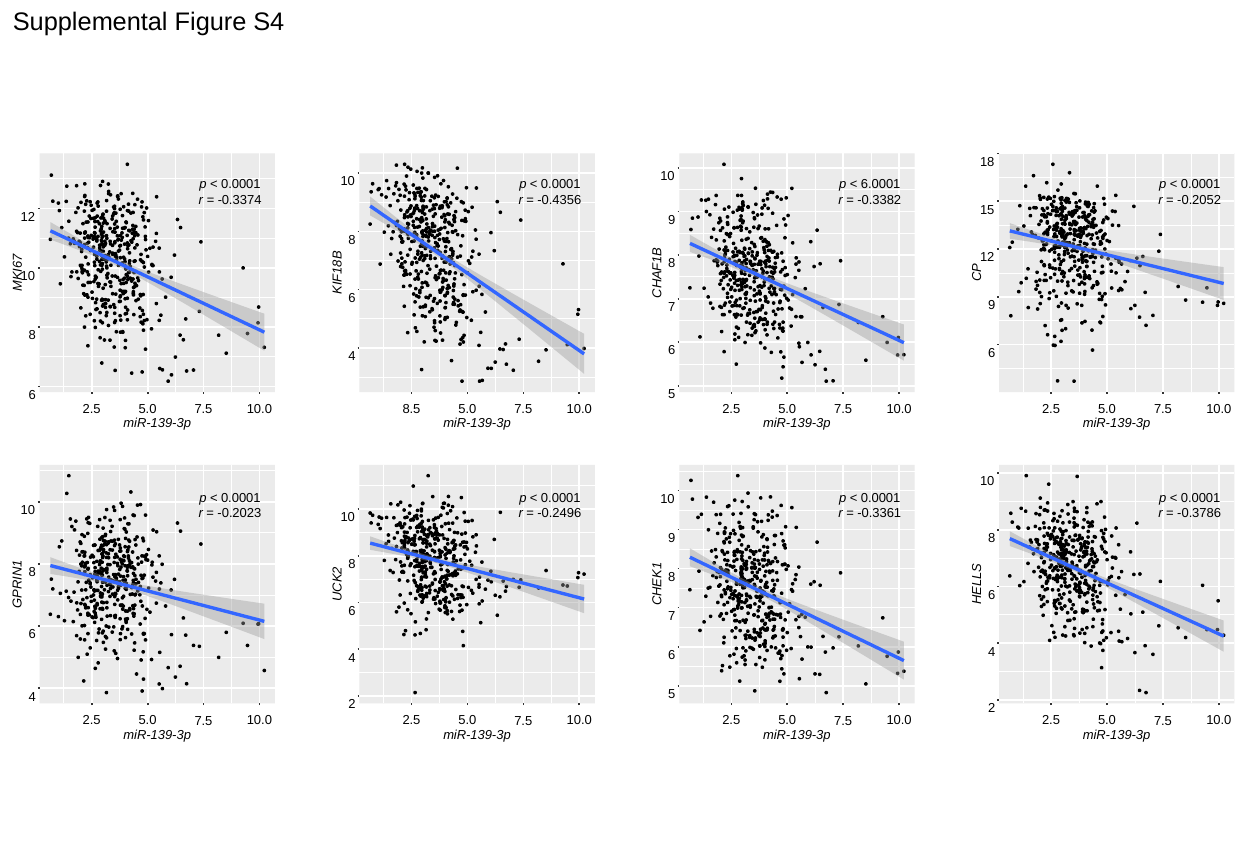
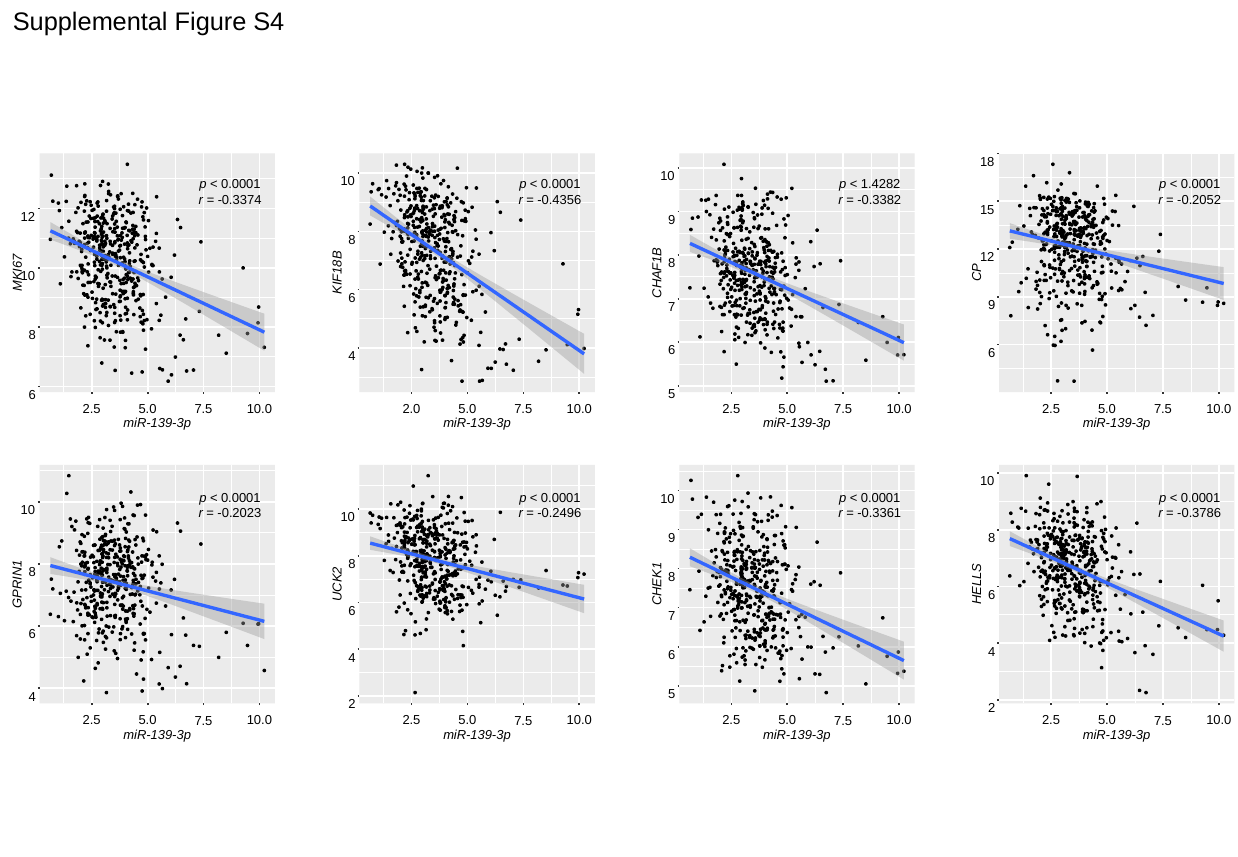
6.0001: 6.0001 -> 1.4282
8.5: 8.5 -> 2.0
